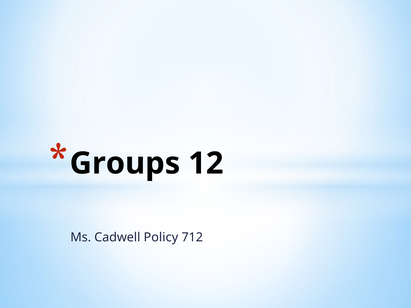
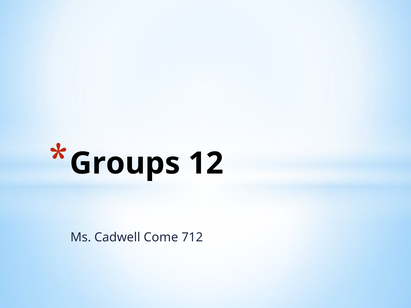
Policy: Policy -> Come
